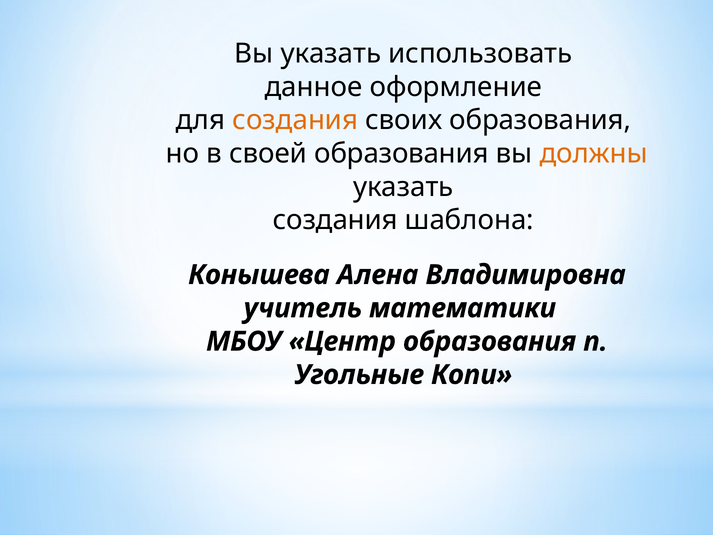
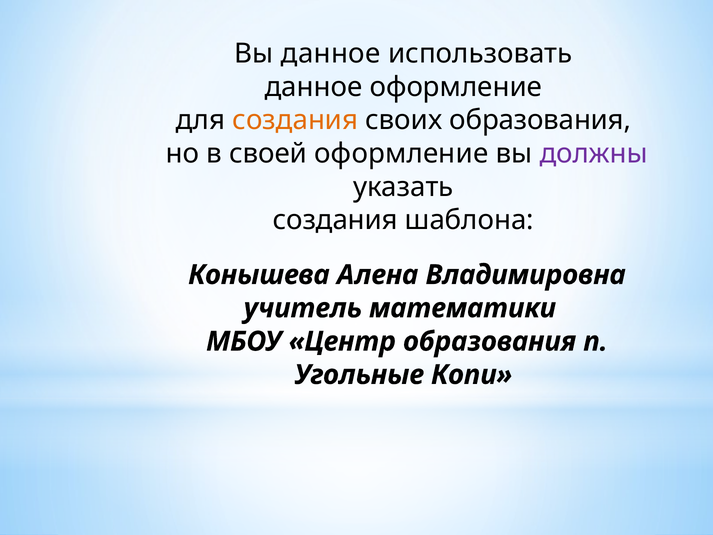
Вы указать: указать -> данное
своей образования: образования -> оформление
должны colour: orange -> purple
